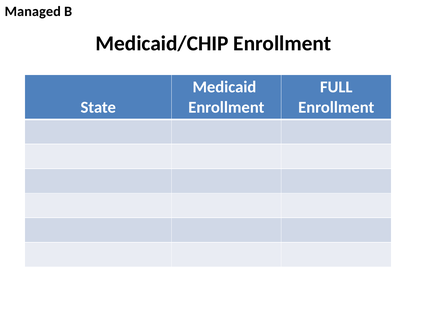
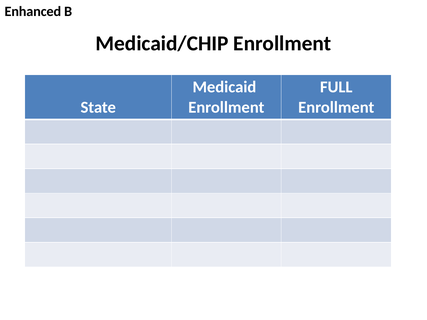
Managed: Managed -> Enhanced
